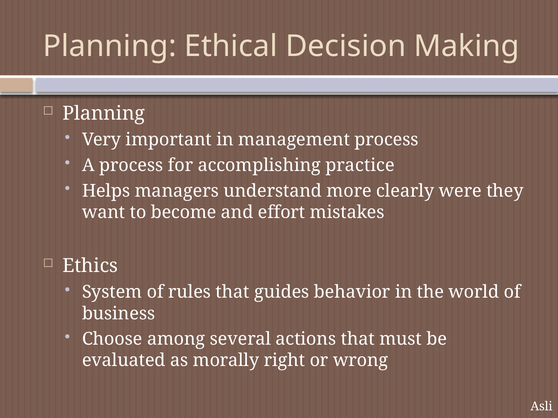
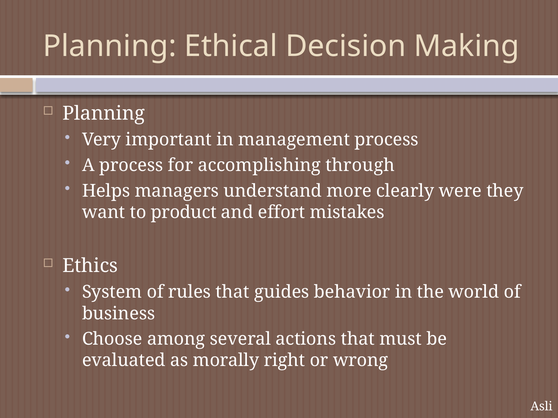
practice: practice -> through
become: become -> product
